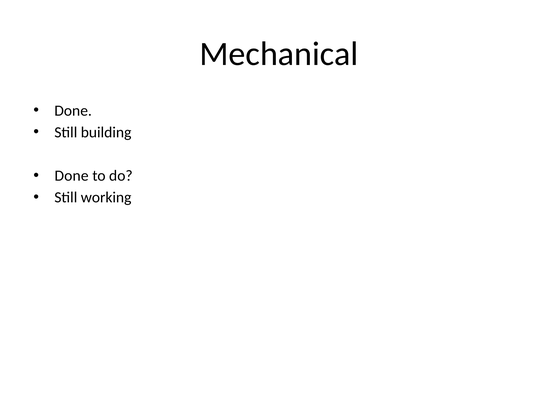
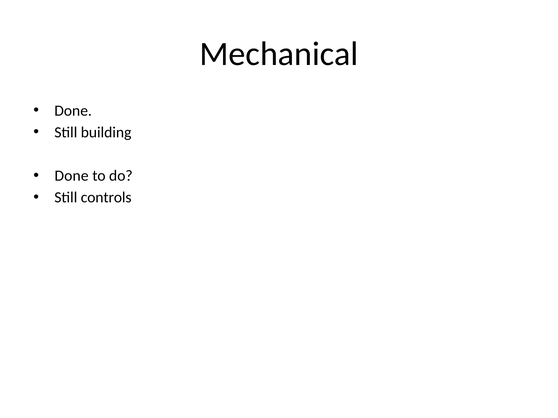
working: working -> controls
